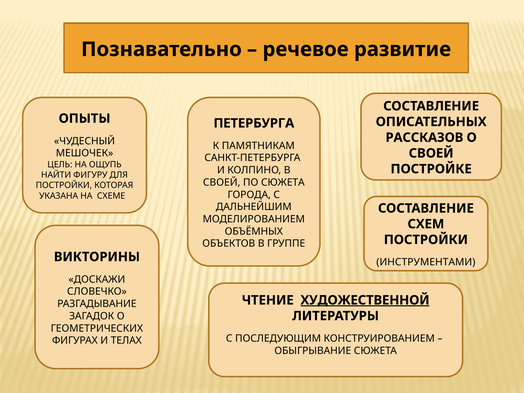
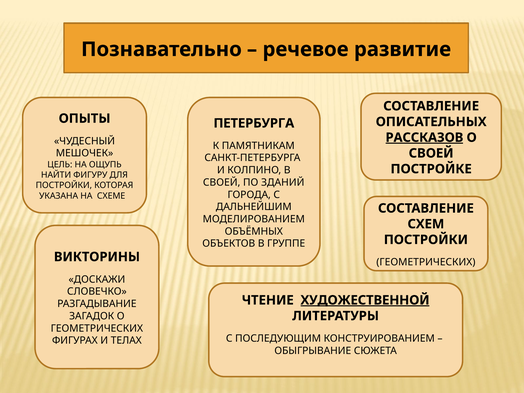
РАССКАЗОВ underline: none -> present
ПО СЮЖЕТА: СЮЖЕТА -> ЗДАНИЙ
ИНСТРУМЕНТАМИ at (426, 262): ИНСТРУМЕНТАМИ -> ГЕОМЕТРИЧЕСКИХ
